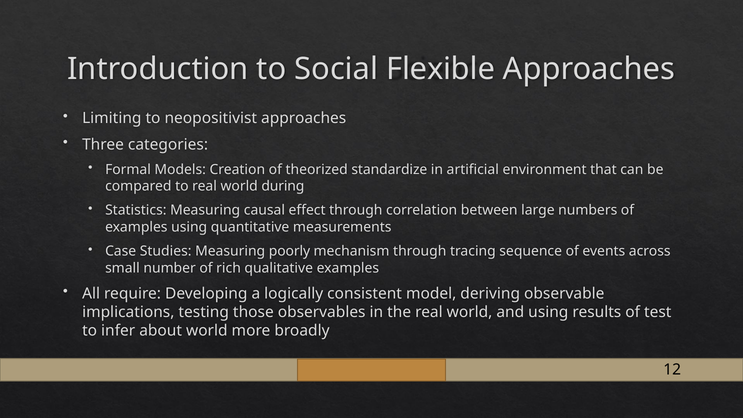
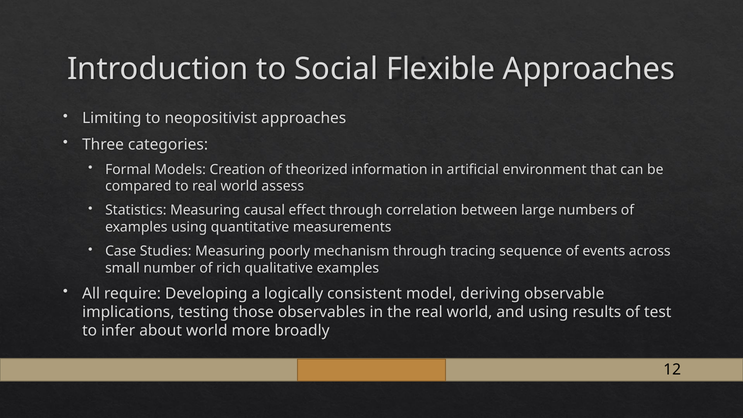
standardize: standardize -> information
during: during -> assess
